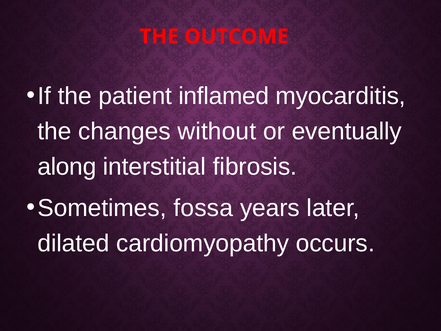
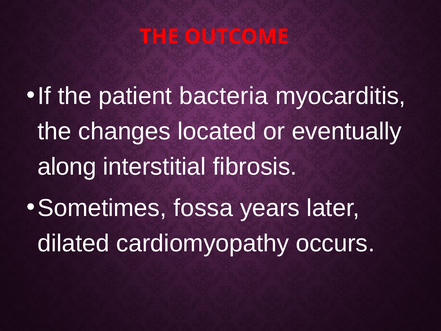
inflamed: inflamed -> bacteria
without: without -> located
